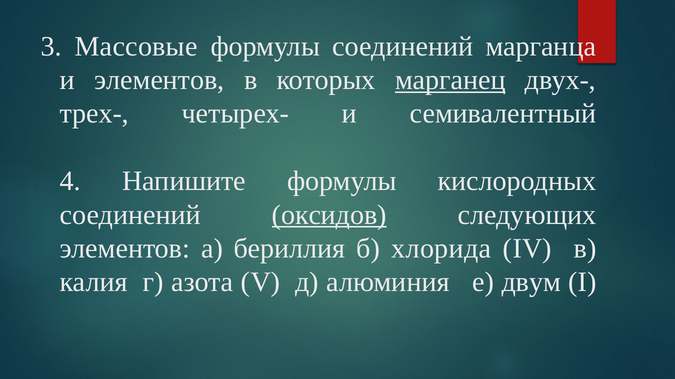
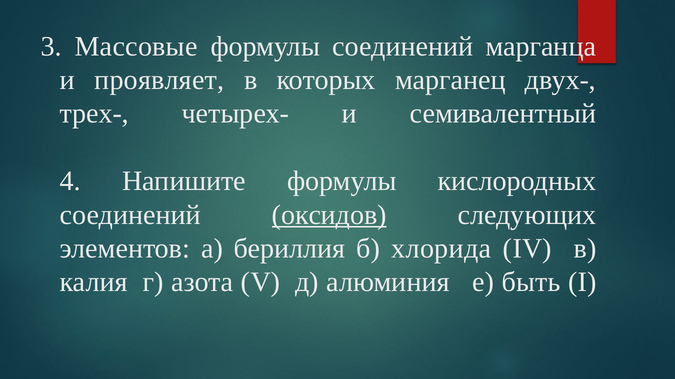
и элементов: элементов -> проявляет
марганец underline: present -> none
двум: двум -> быть
